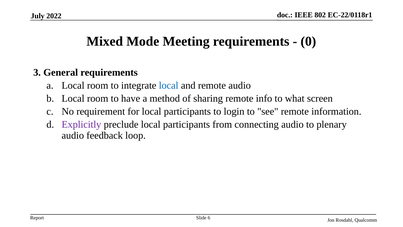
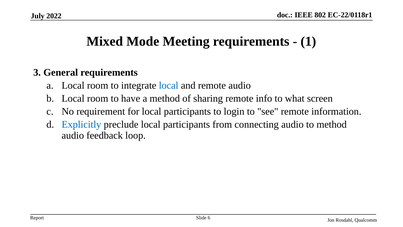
0: 0 -> 1
Explicitly colour: purple -> blue
to plenary: plenary -> method
